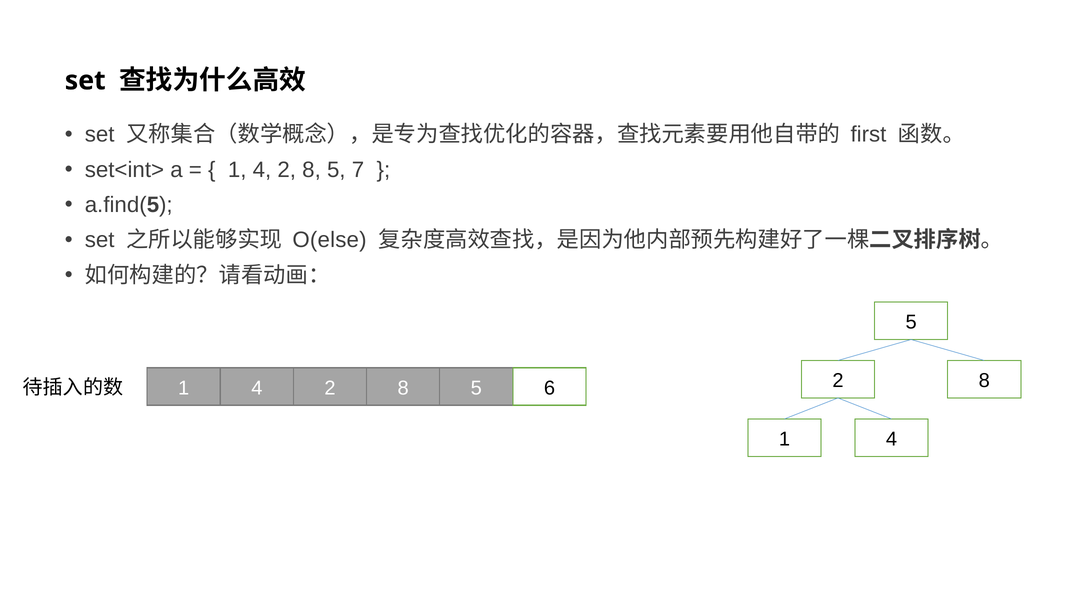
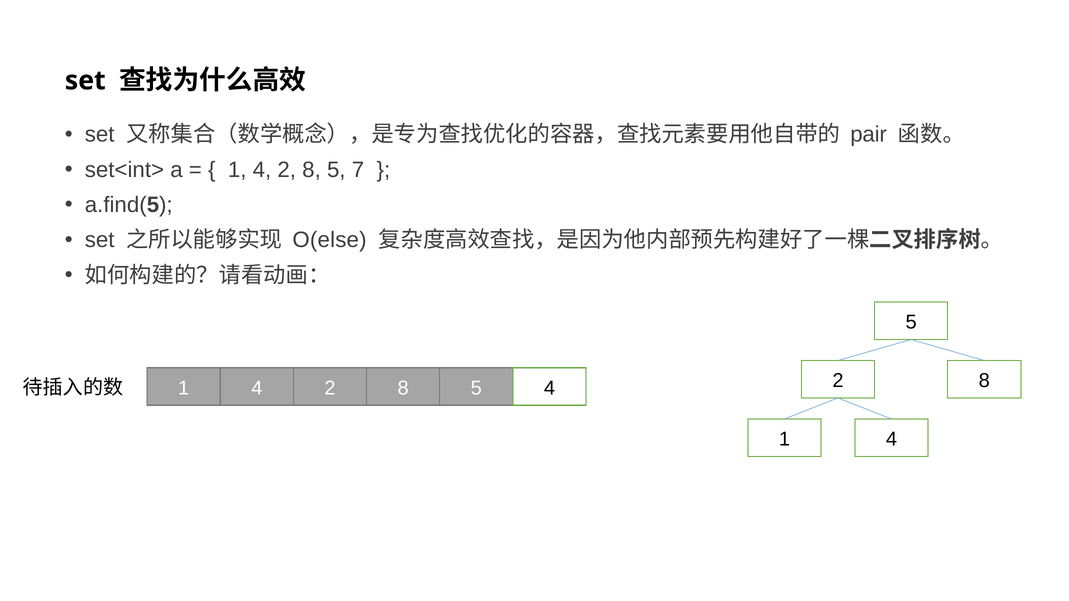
first: first -> pair
5 6: 6 -> 4
